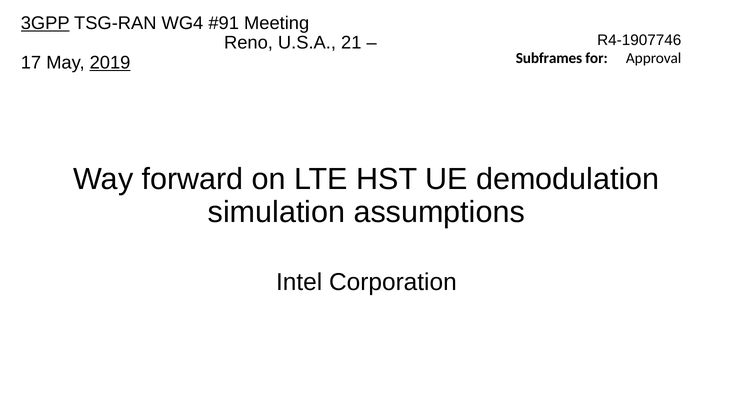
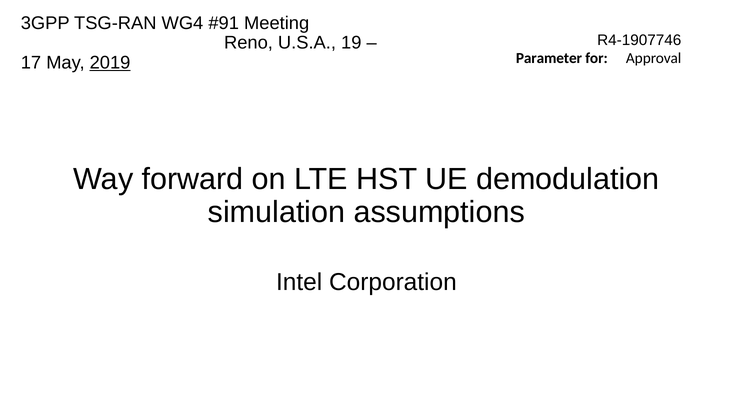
3GPP underline: present -> none
21: 21 -> 19
Subframes: Subframes -> Parameter
